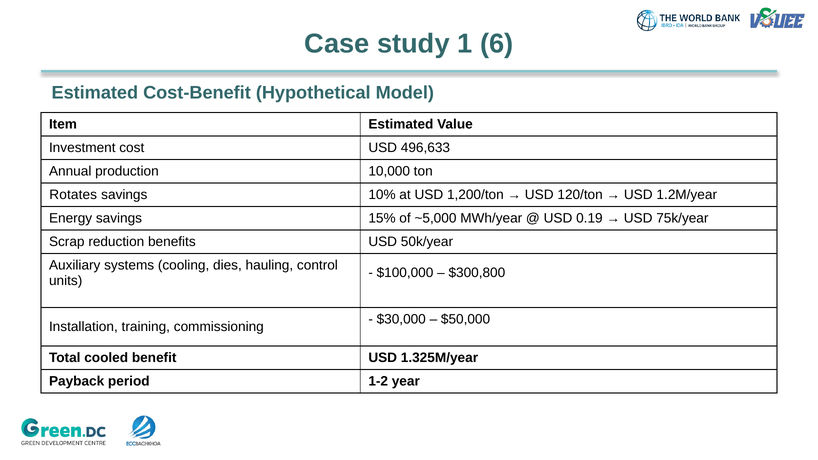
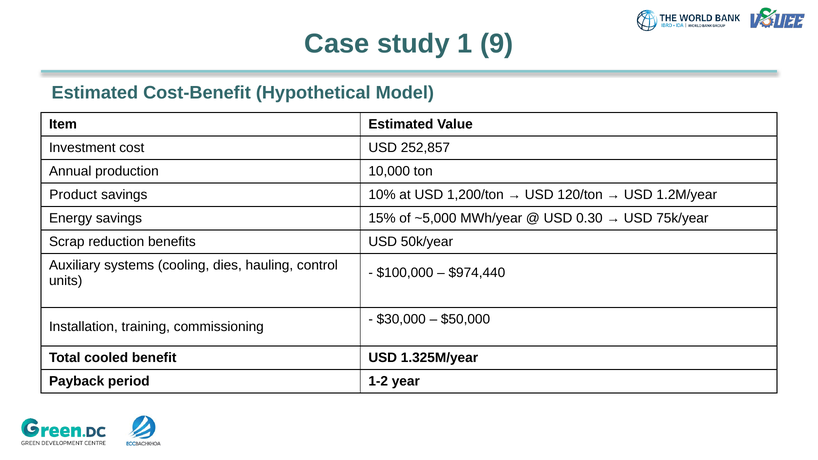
6: 6 -> 9
496,633: 496,633 -> 252,857
Rotates: Rotates -> Product
0.19: 0.19 -> 0.30
$300,800: $300,800 -> $974,440
